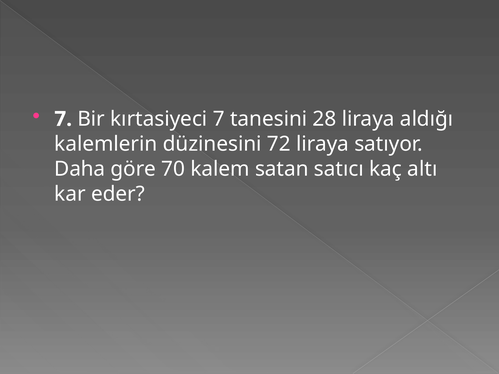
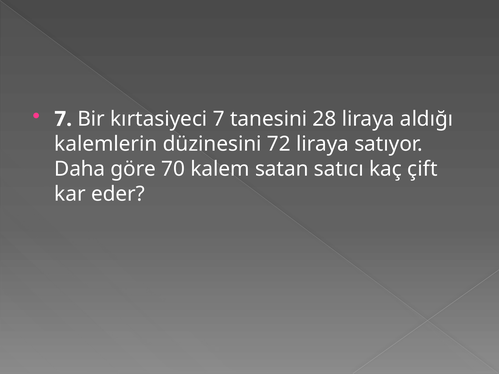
altı: altı -> çift
